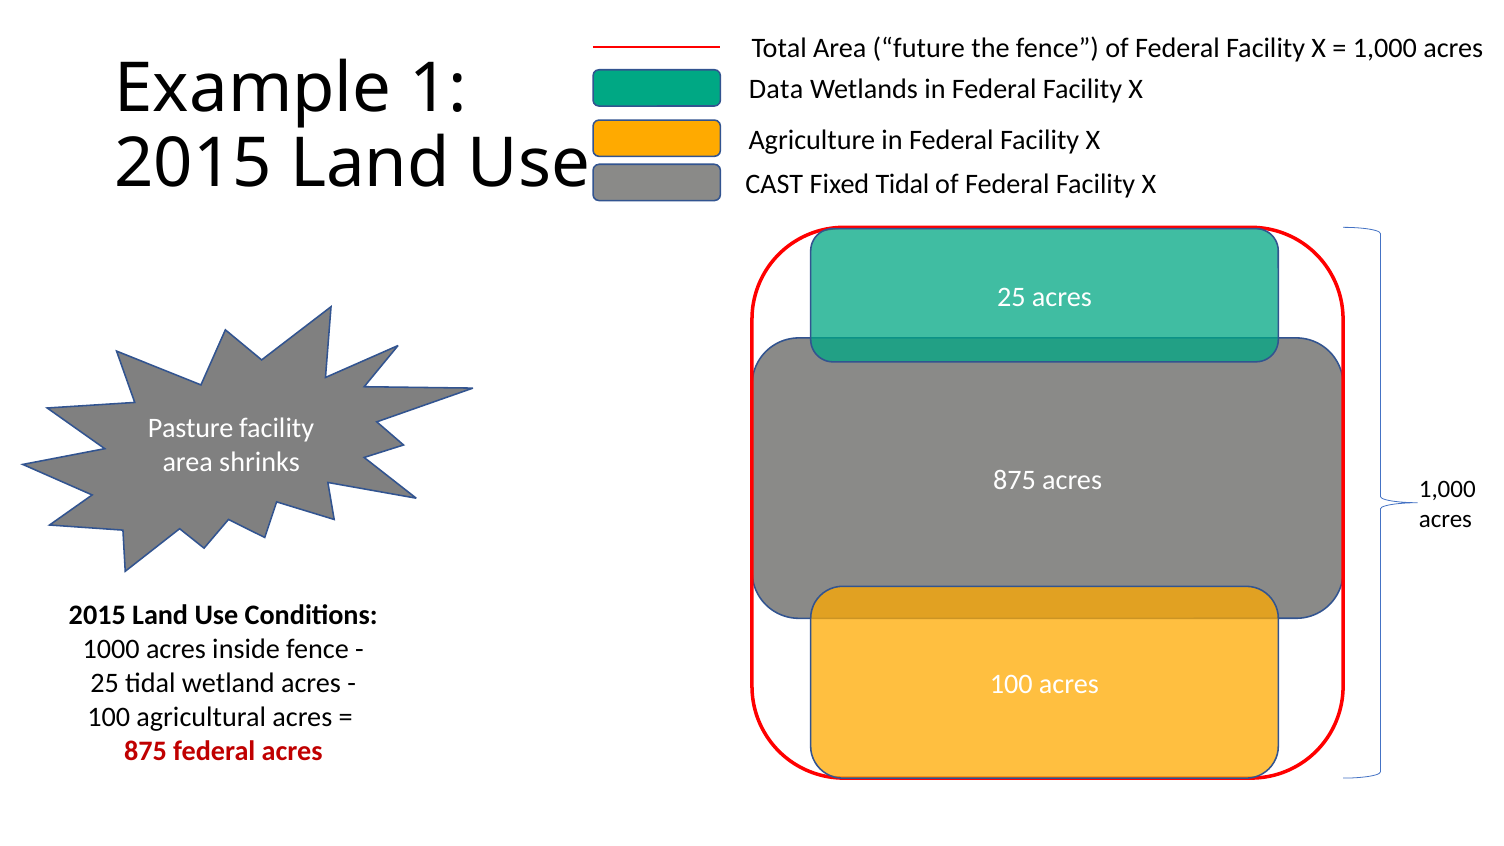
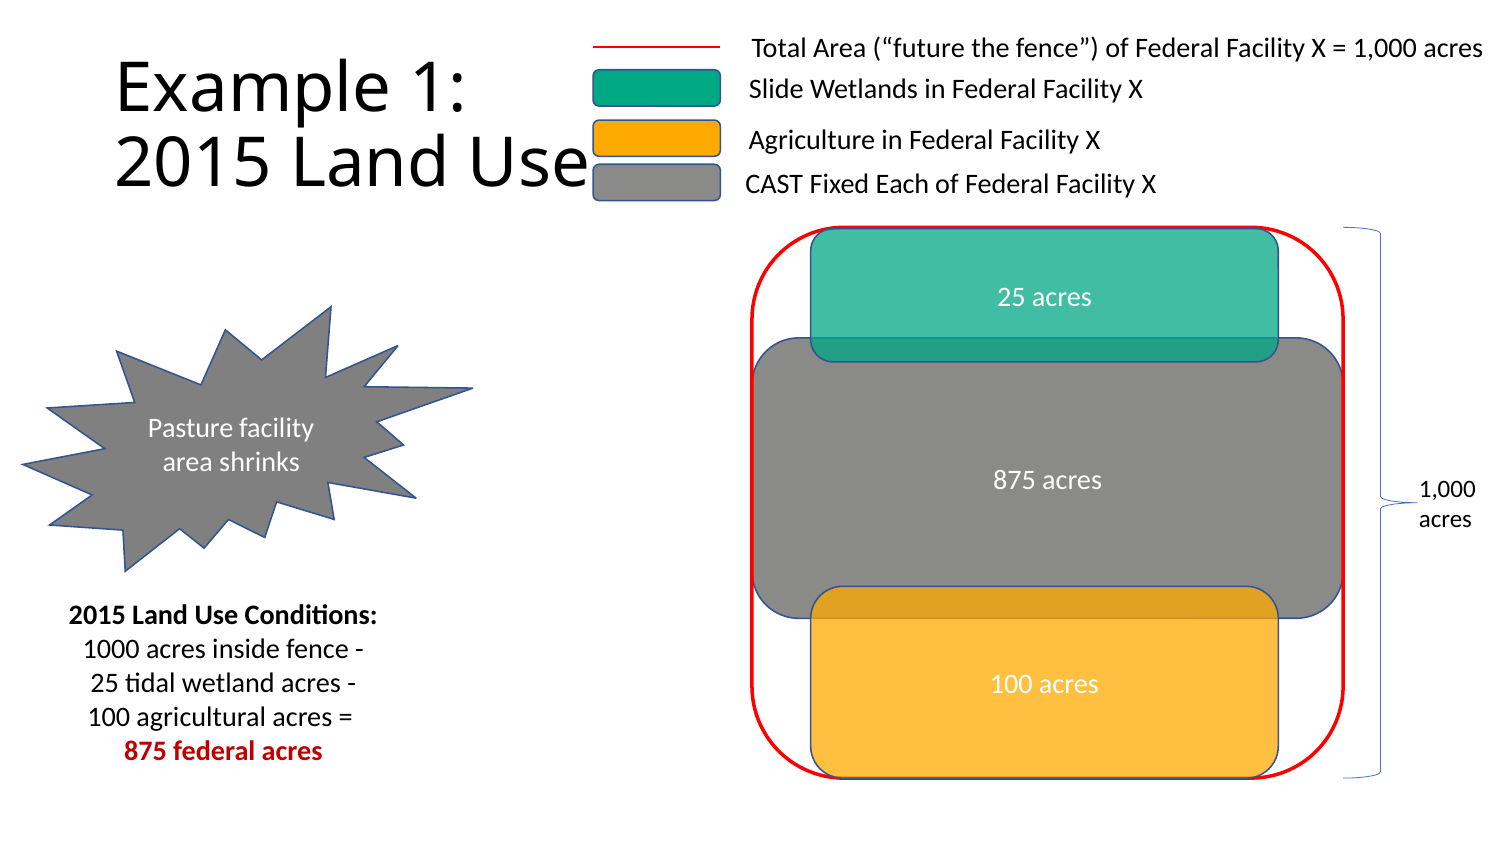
Data: Data -> Slide
Fixed Tidal: Tidal -> Each
